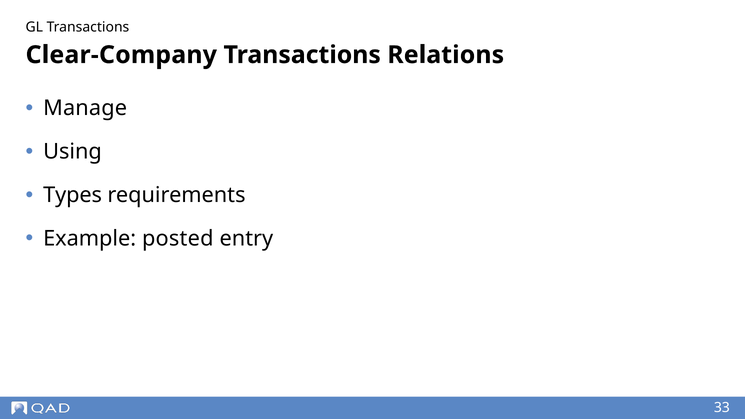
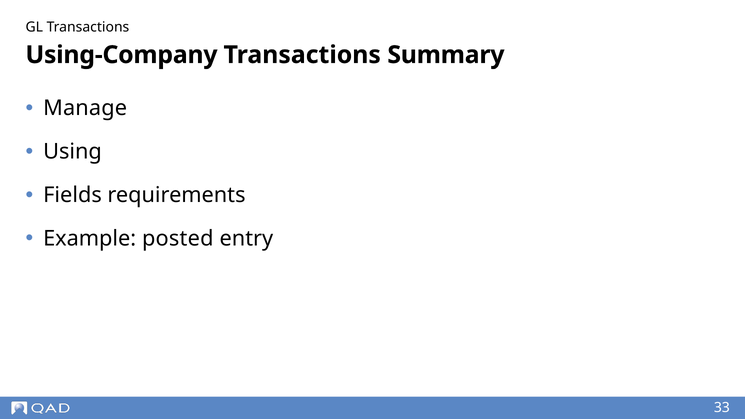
Clear-Company: Clear-Company -> Using-Company
Relations: Relations -> Summary
Types: Types -> Fields
